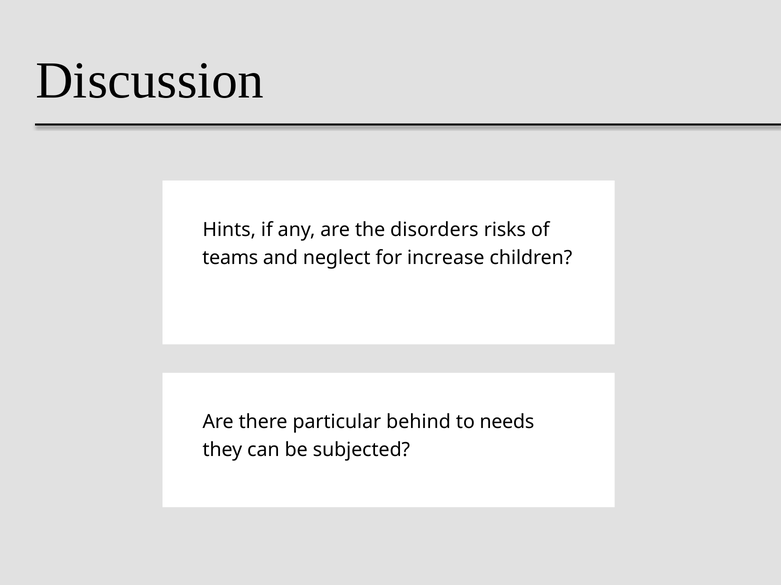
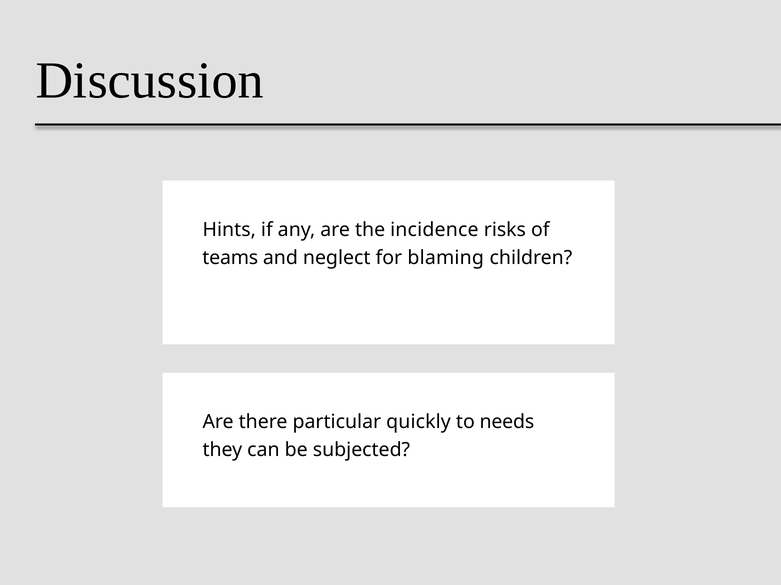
disorders: disorders -> incidence
increase: increase -> blaming
behind: behind -> quickly
